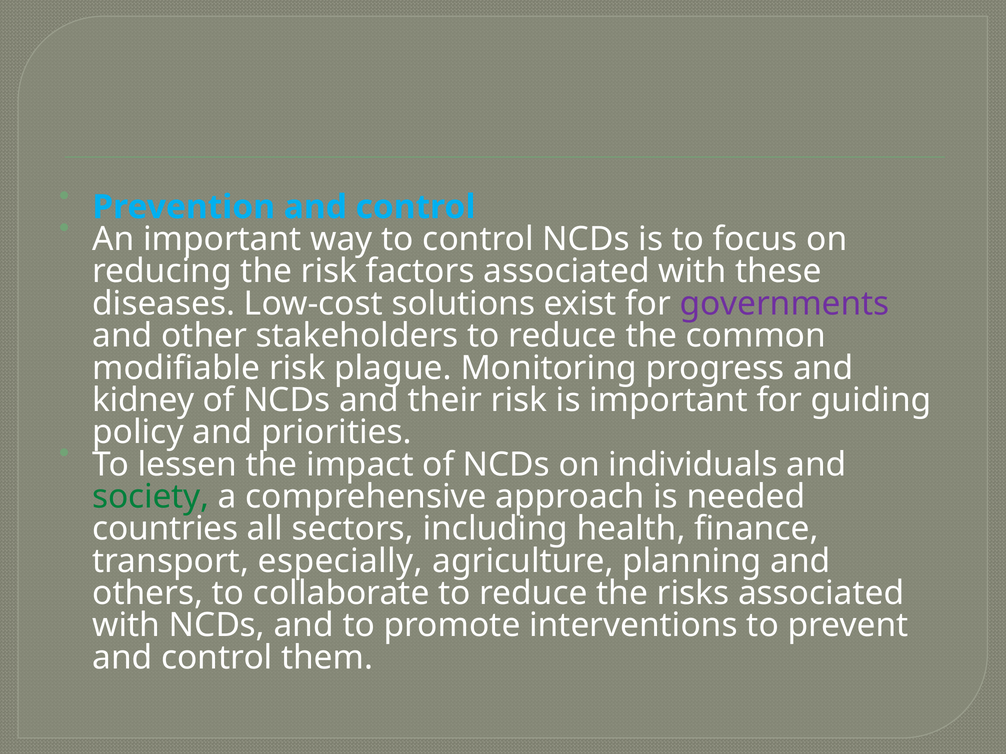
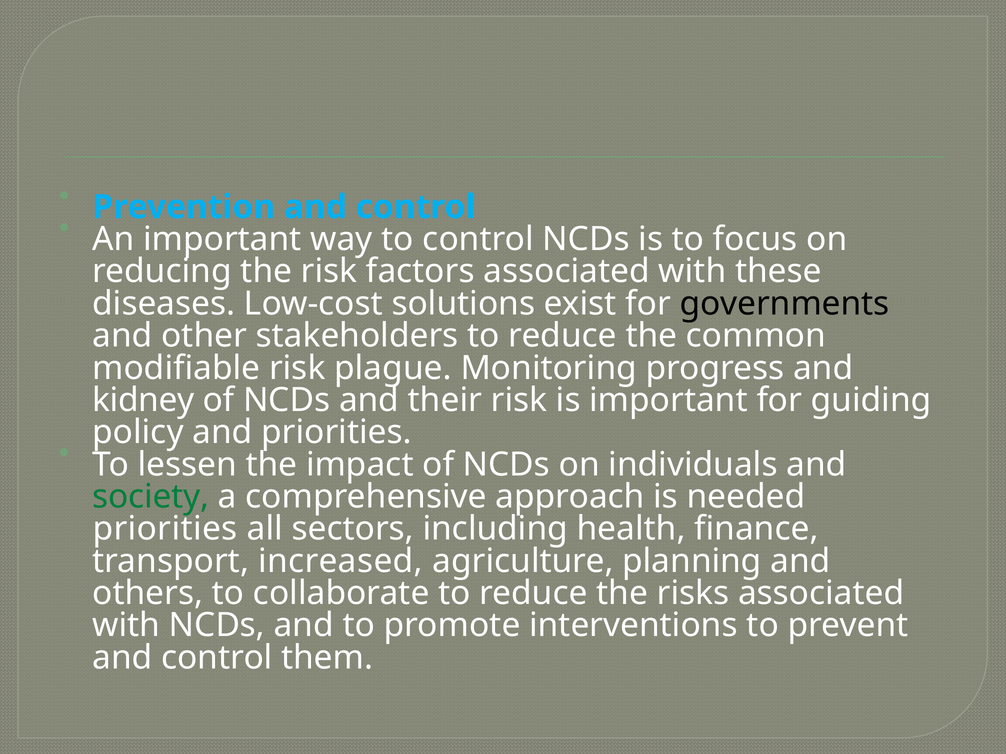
governments colour: purple -> black
countries at (165, 529): countries -> priorities
especially: especially -> increased
